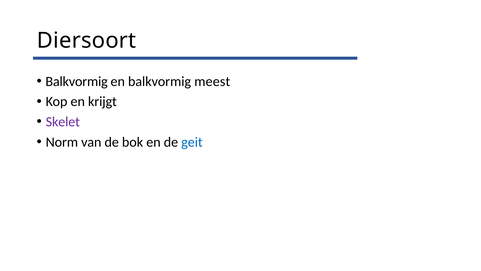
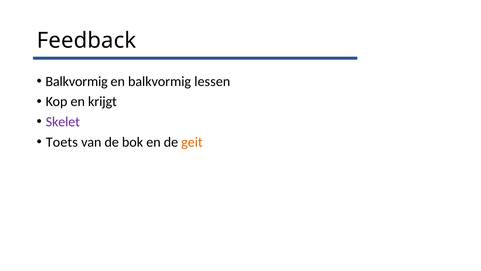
Diersoort: Diersoort -> Feedback
meest: meest -> lessen
Norm: Norm -> Toets
geit colour: blue -> orange
